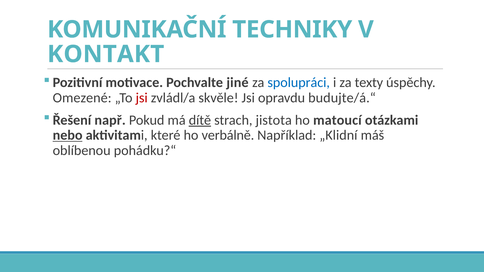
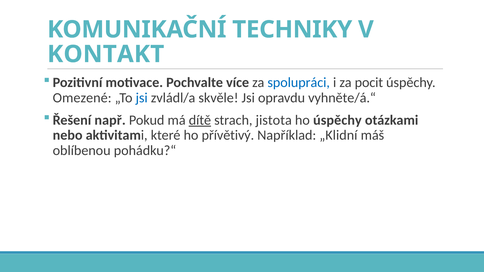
jiné: jiné -> více
texty: texty -> pocit
jsi at (142, 98) colour: red -> blue
budujte/á.“: budujte/á.“ -> vyhněte/á.“
ho matoucí: matoucí -> úspěchy
nebo underline: present -> none
verbálně: verbálně -> přívětivý
